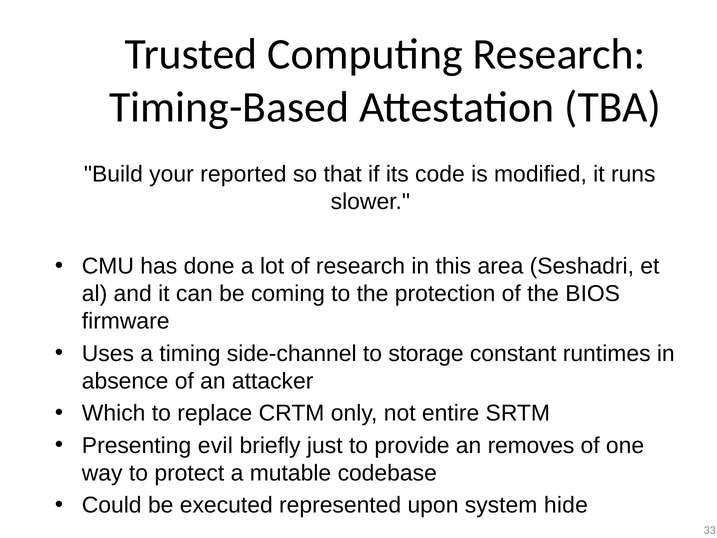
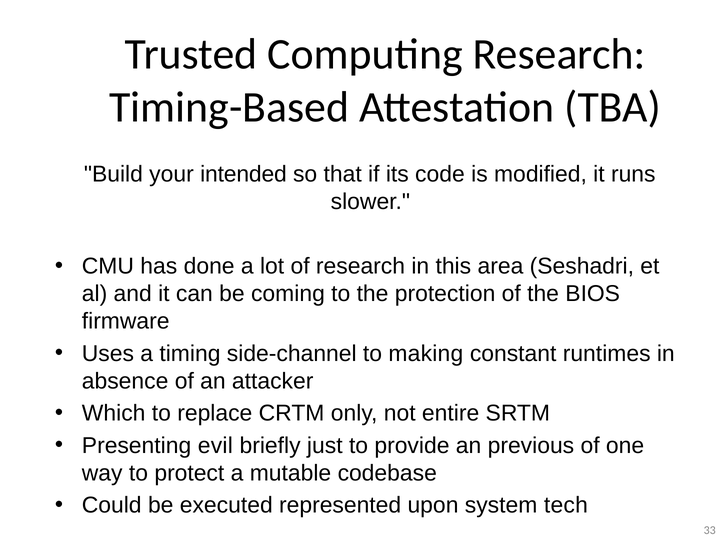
reported: reported -> intended
storage: storage -> making
removes: removes -> previous
hide: hide -> tech
